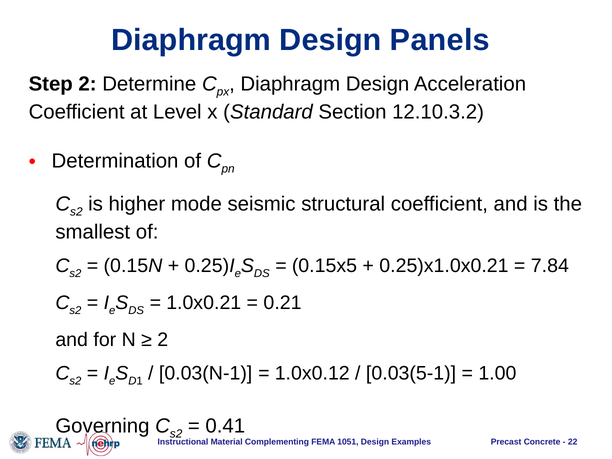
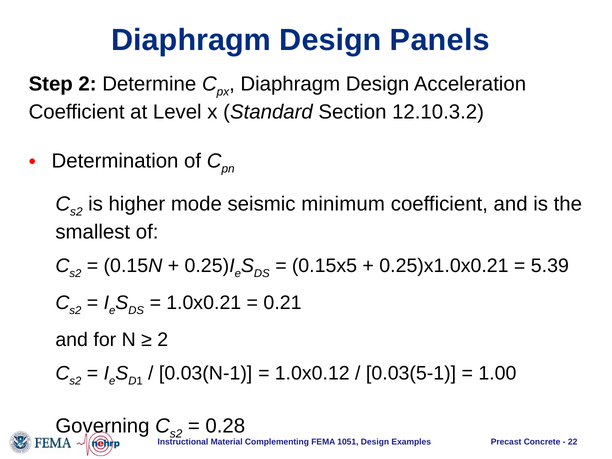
structural: structural -> minimum
7.84: 7.84 -> 5.39
0.41: 0.41 -> 0.28
